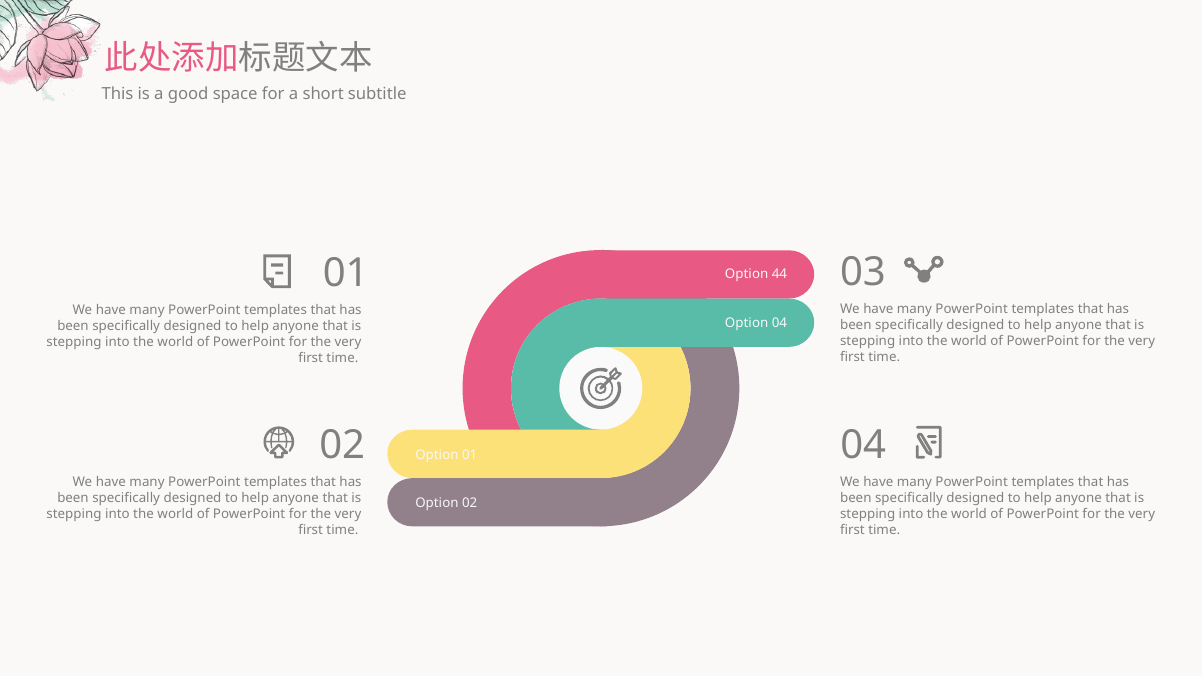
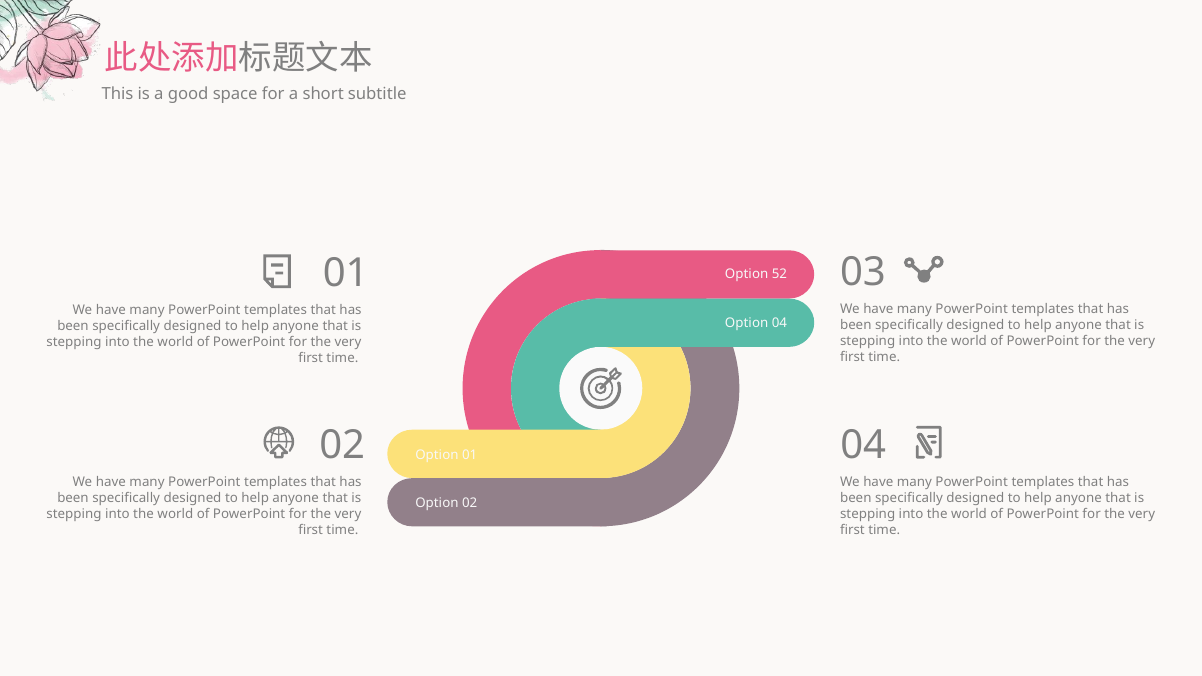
44: 44 -> 52
